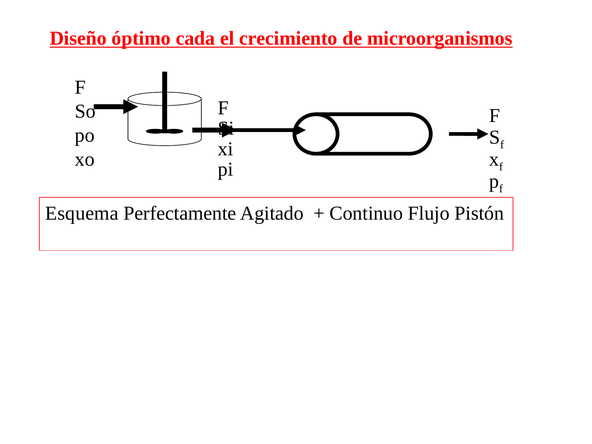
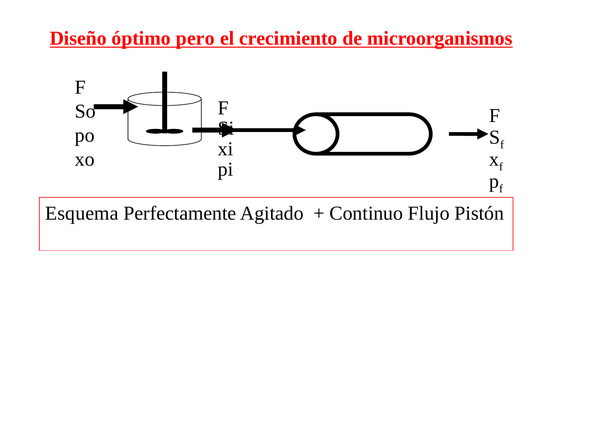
cada: cada -> pero
